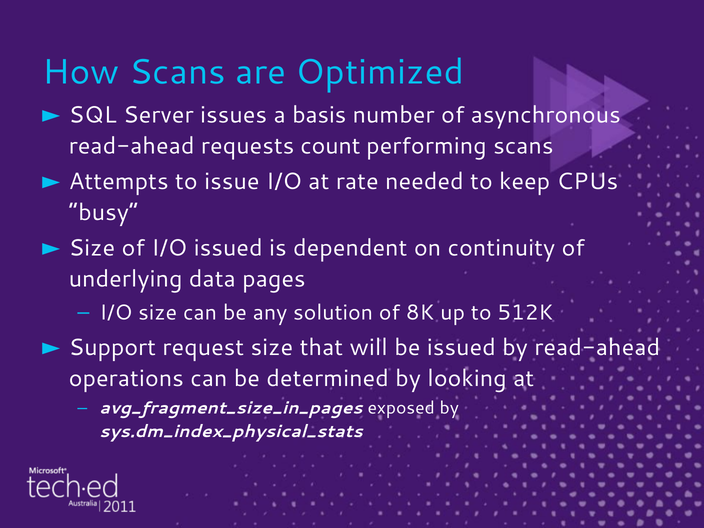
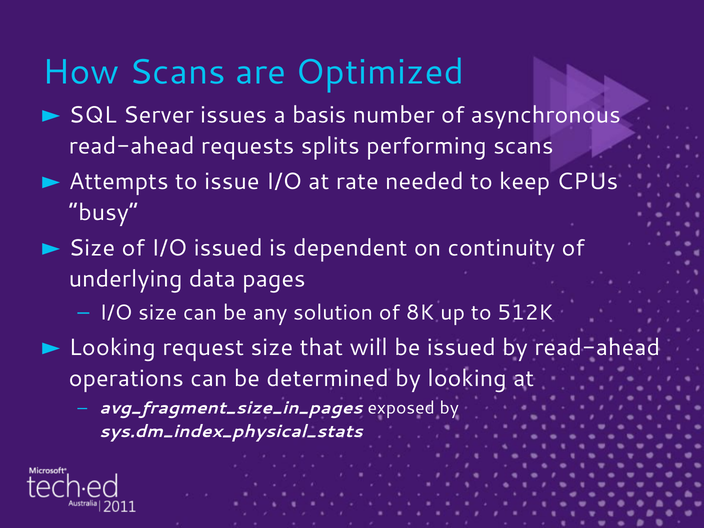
count: count -> splits
Support at (112, 347): Support -> Looking
